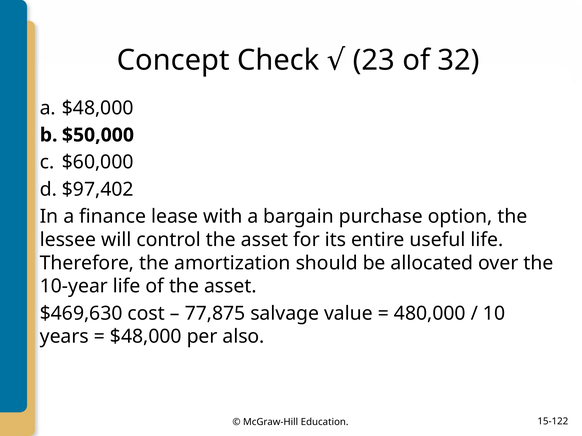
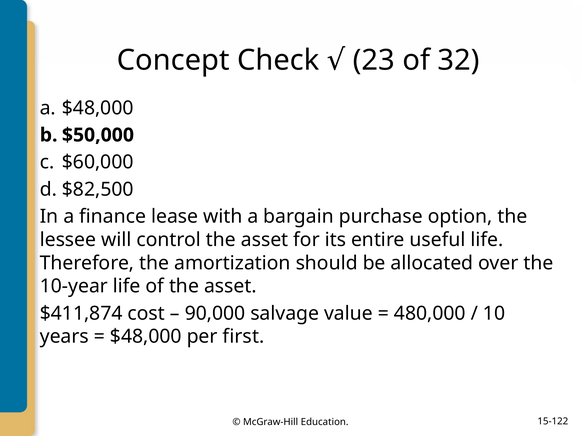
$97,402: $97,402 -> $82,500
$469,630: $469,630 -> $411,874
77,875: 77,875 -> 90,000
also: also -> first
